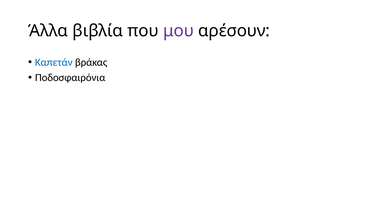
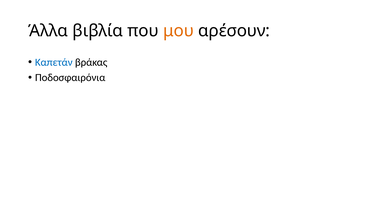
μου colour: purple -> orange
